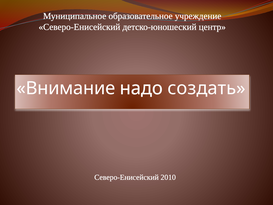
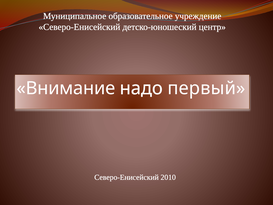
создать: создать -> первый
